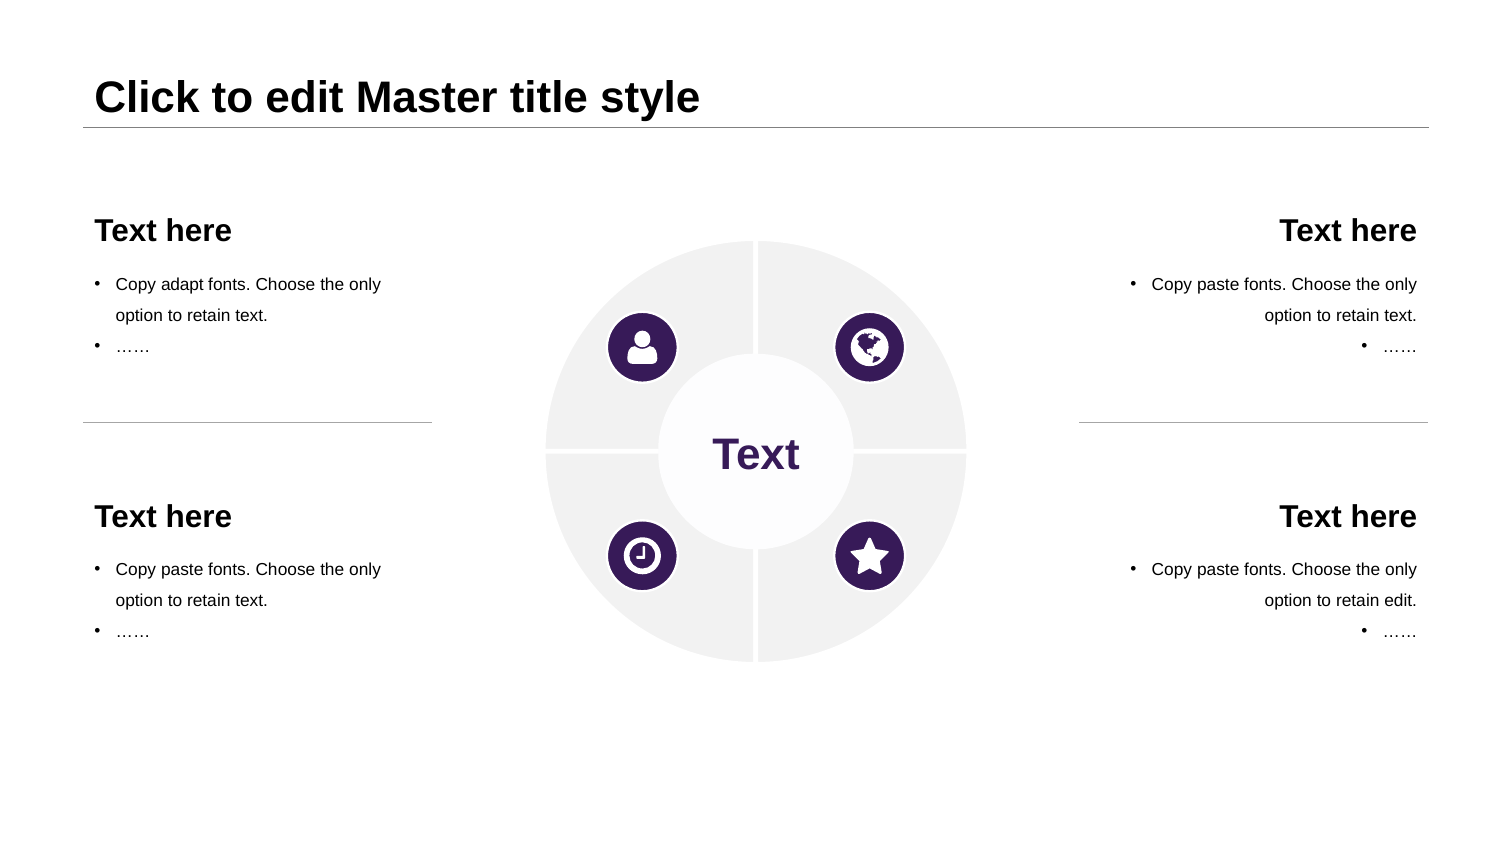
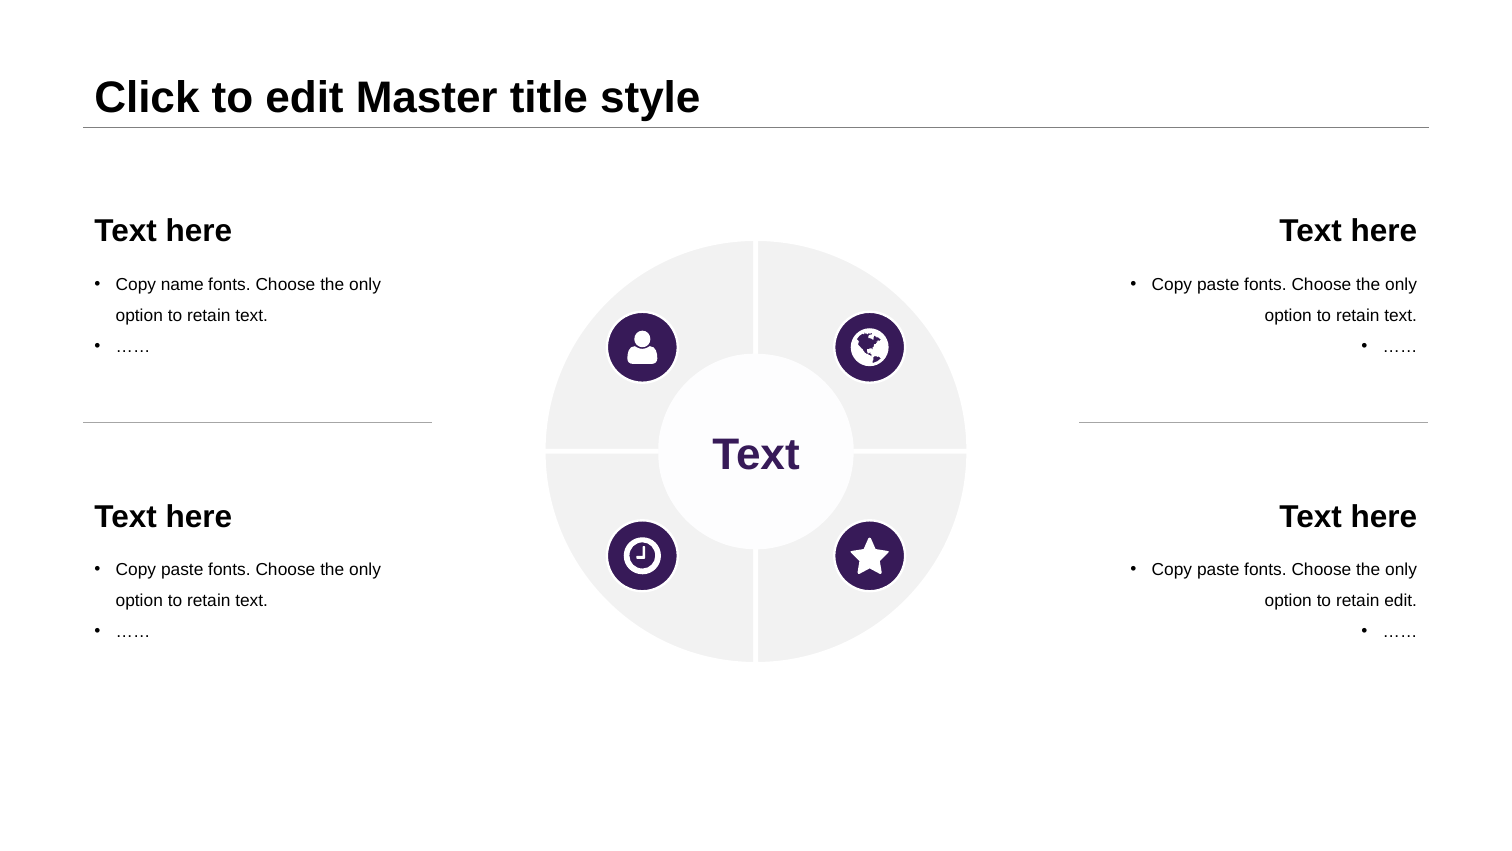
adapt: adapt -> name
